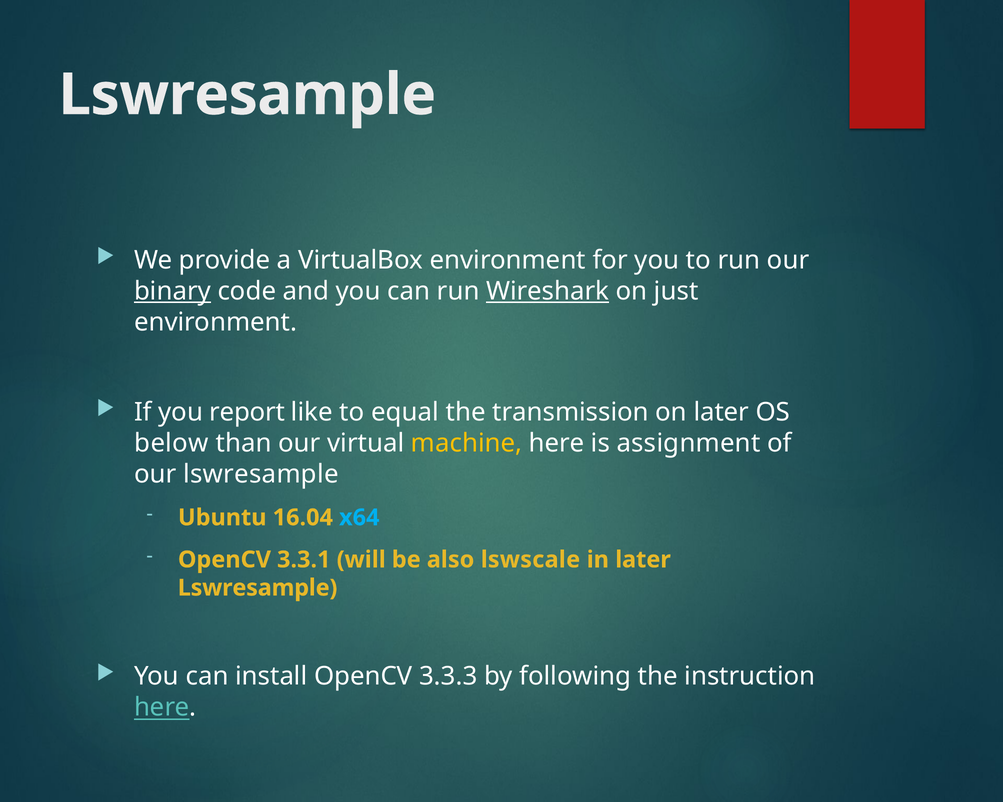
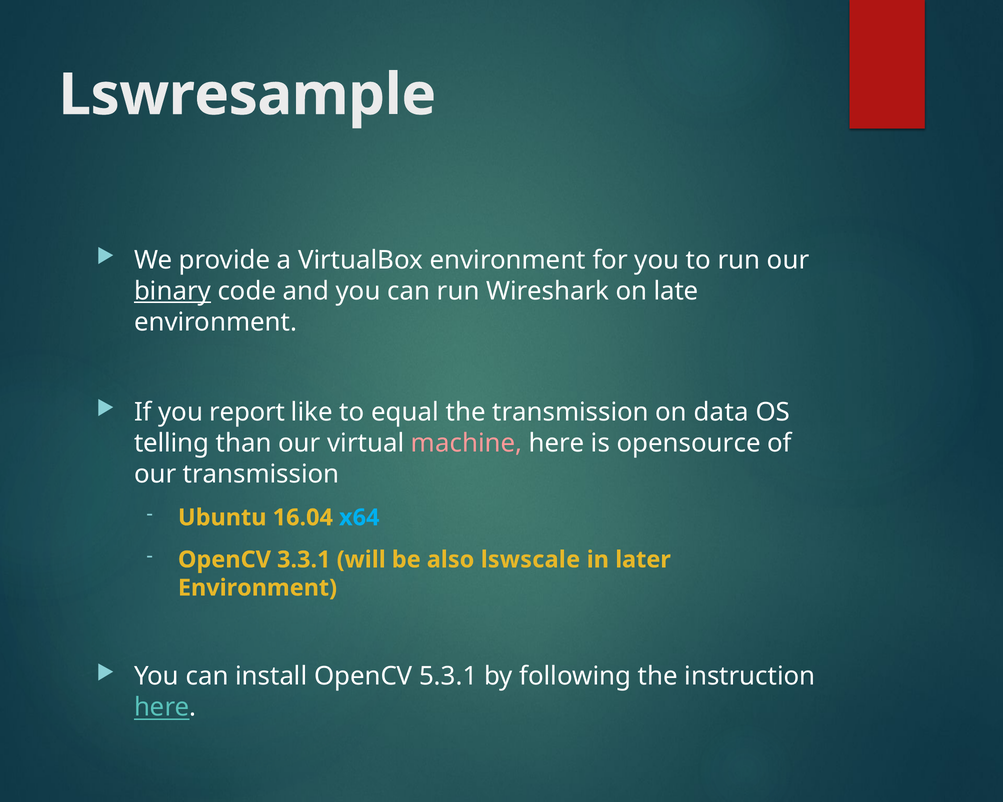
Wireshark underline: present -> none
just: just -> late
on later: later -> data
below: below -> telling
machine colour: yellow -> pink
assignment: assignment -> opensource
our lswresample: lswresample -> transmission
Lswresample at (258, 588): Lswresample -> Environment
3.3.3: 3.3.3 -> 5.3.1
